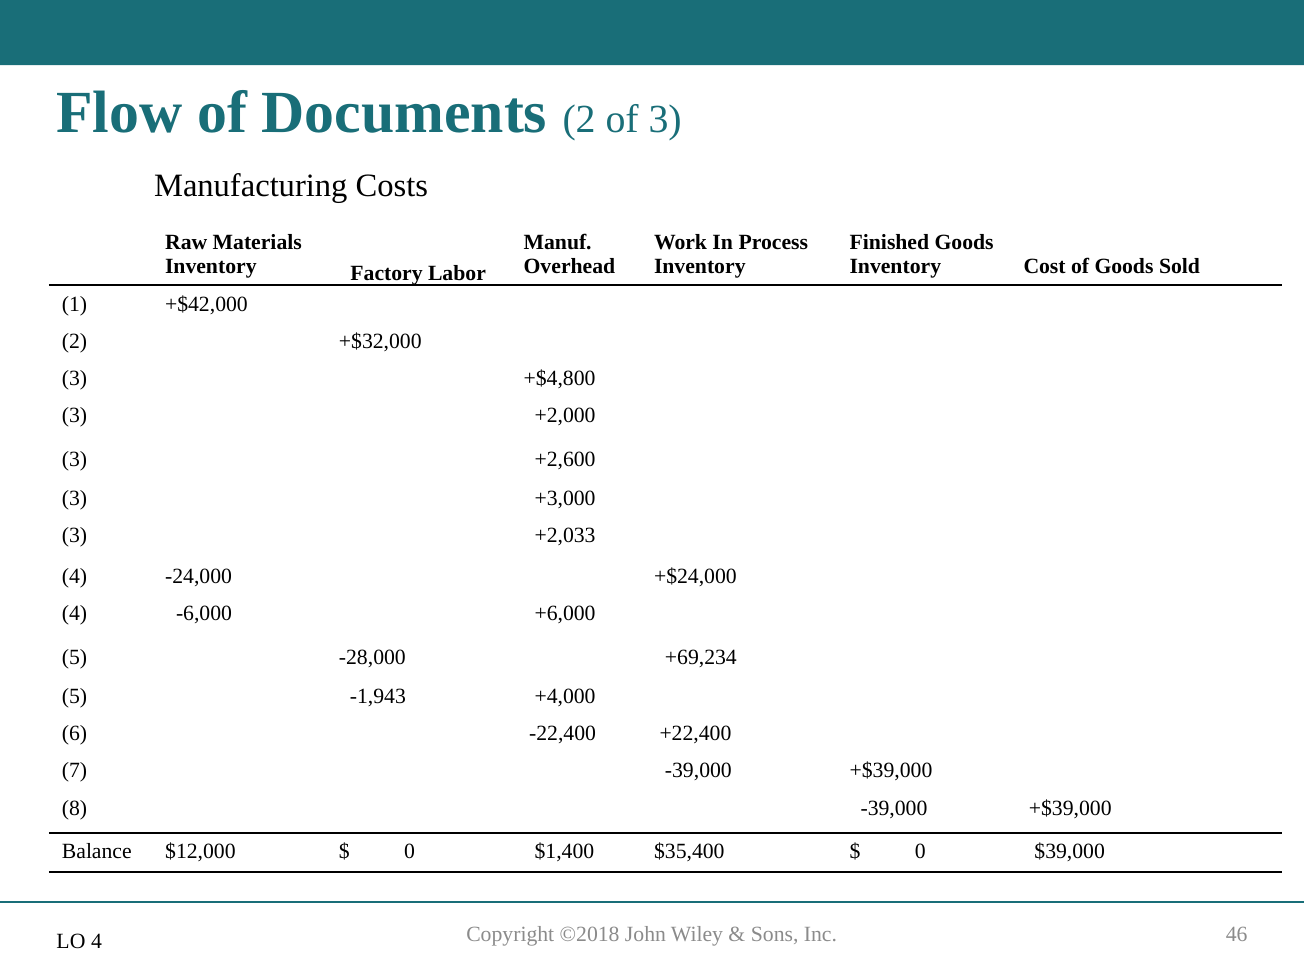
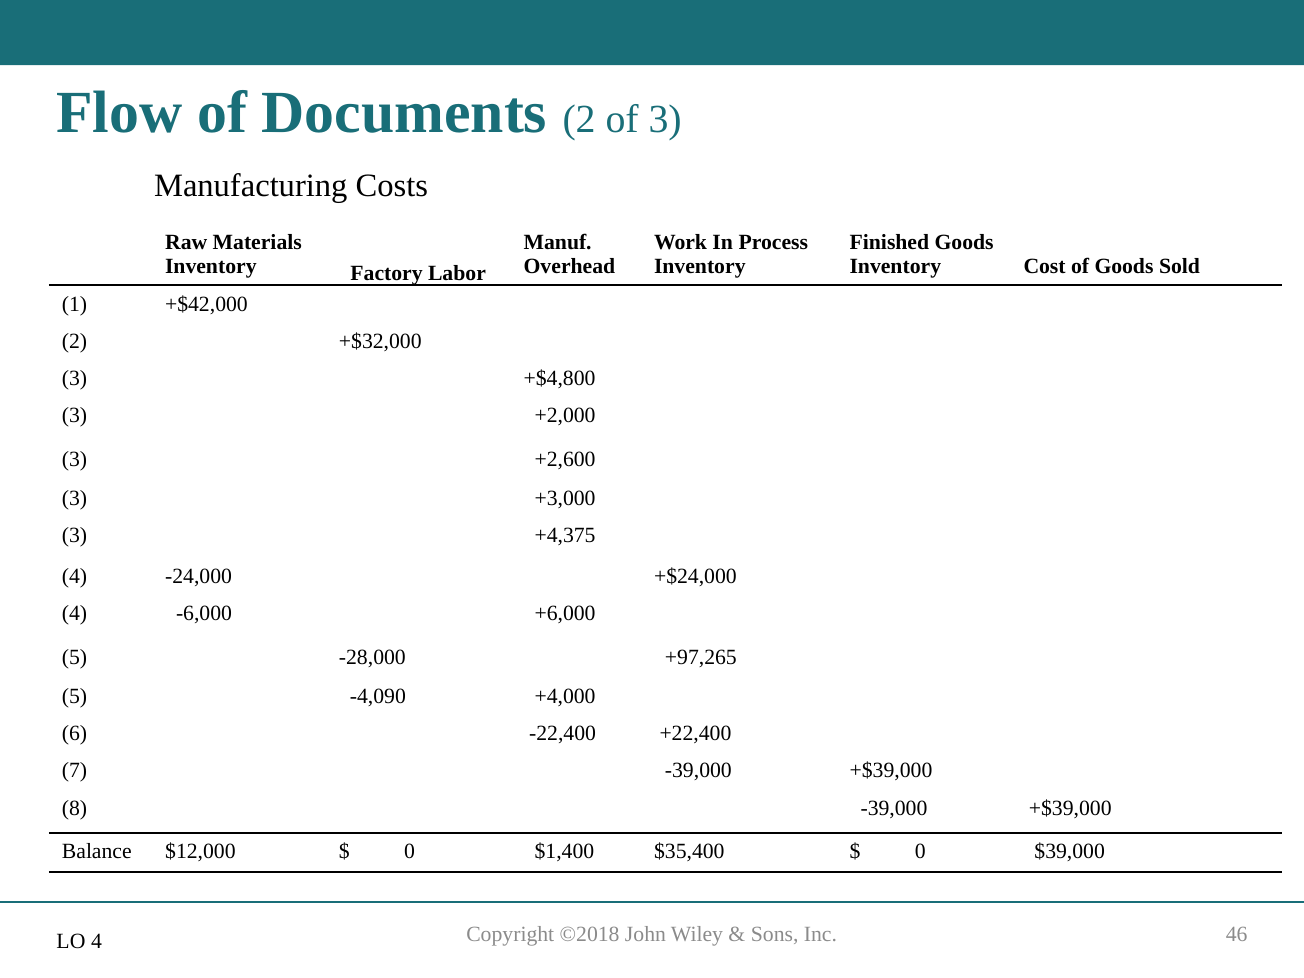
+2,033: +2,033 -> +4,375
+69,234: +69,234 -> +97,265
-1,943: -1,943 -> -4,090
